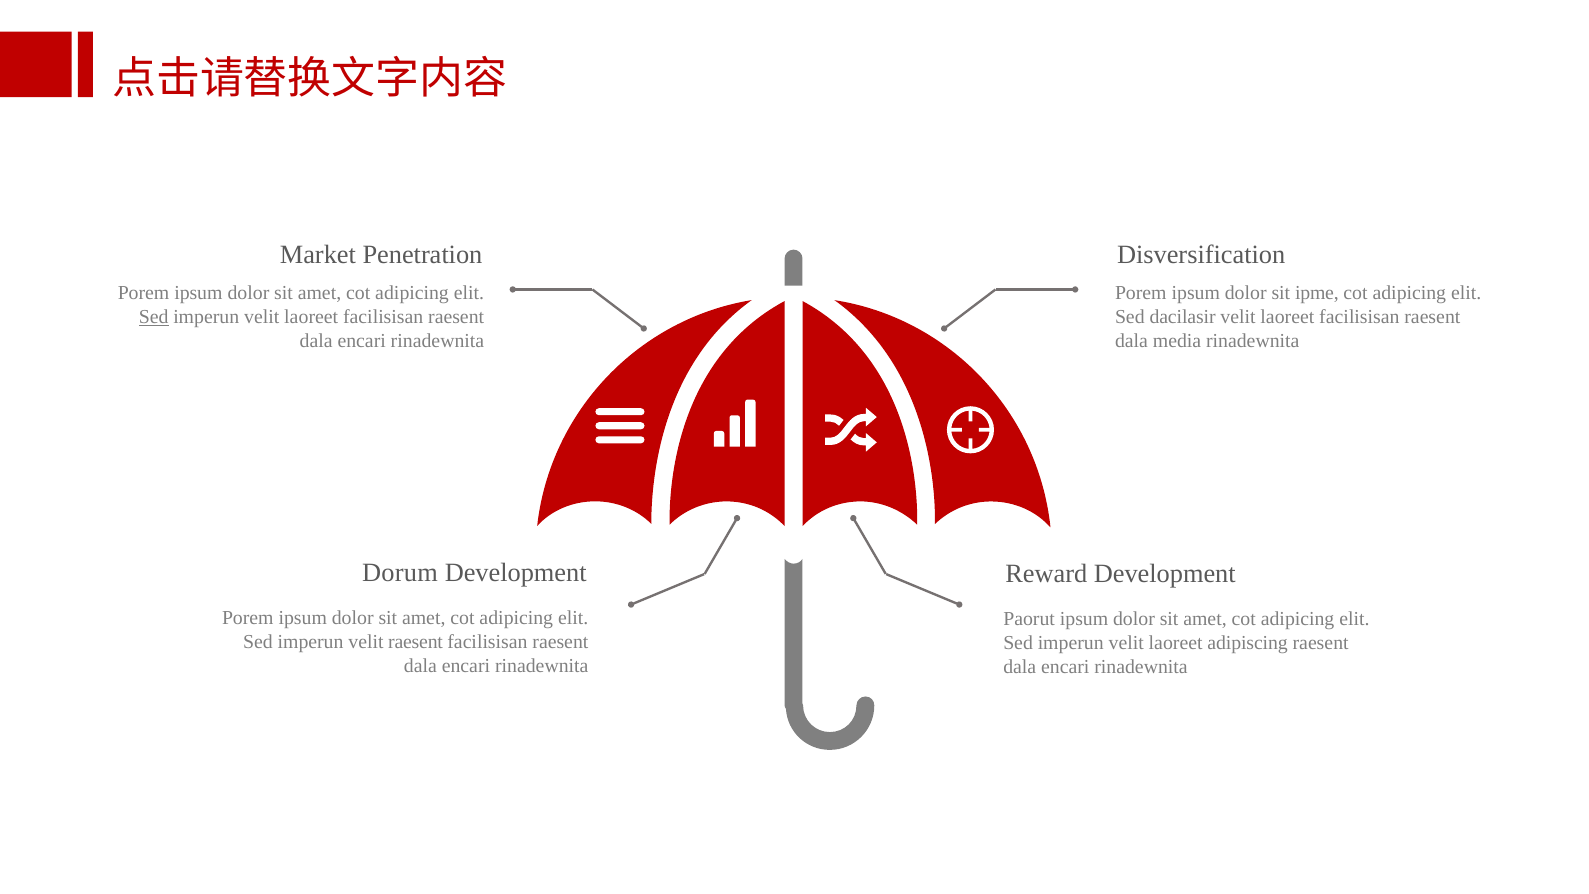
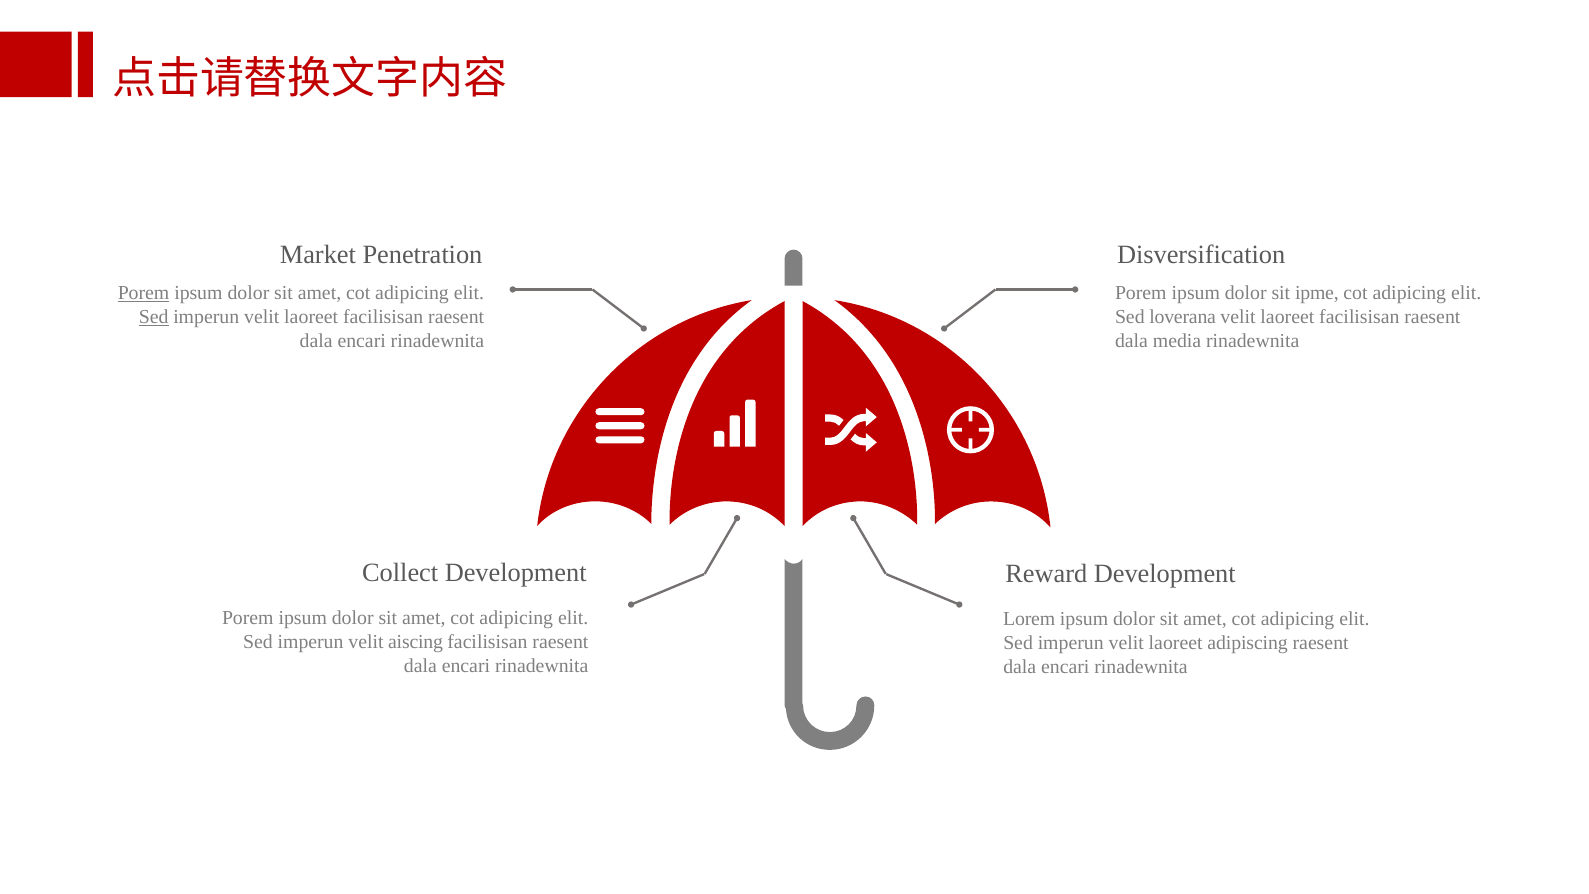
Porem at (144, 293) underline: none -> present
dacilasir: dacilasir -> loverana
Dorum: Dorum -> Collect
Paorut: Paorut -> Lorem
velit raesent: raesent -> aiscing
